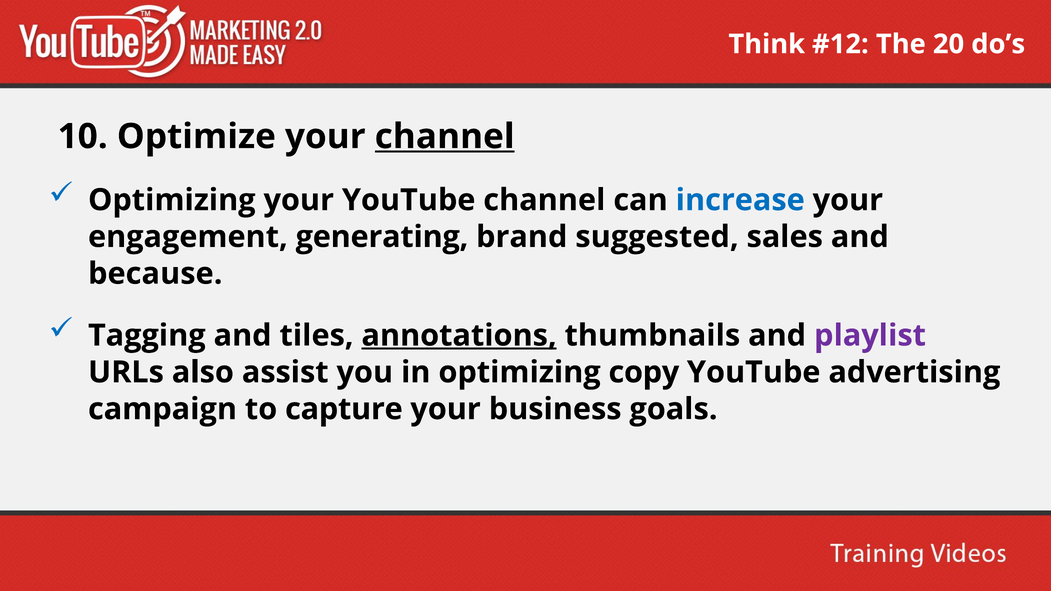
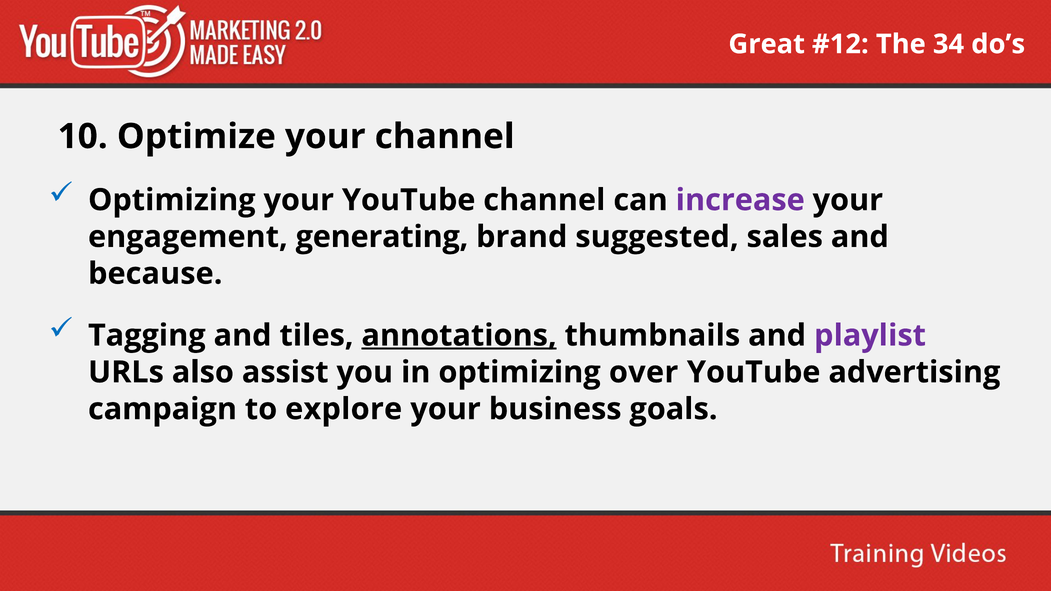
Think: Think -> Great
20: 20 -> 34
channel at (445, 137) underline: present -> none
increase colour: blue -> purple
copy: copy -> over
capture: capture -> explore
